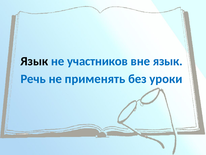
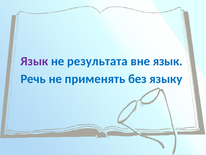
Язык at (34, 61) colour: black -> purple
участников: участников -> результата
уроки: уроки -> языку
